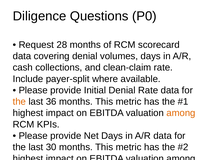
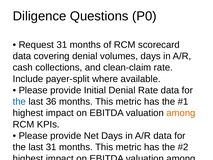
Request 28: 28 -> 31
the at (19, 101) colour: orange -> blue
last 30: 30 -> 31
